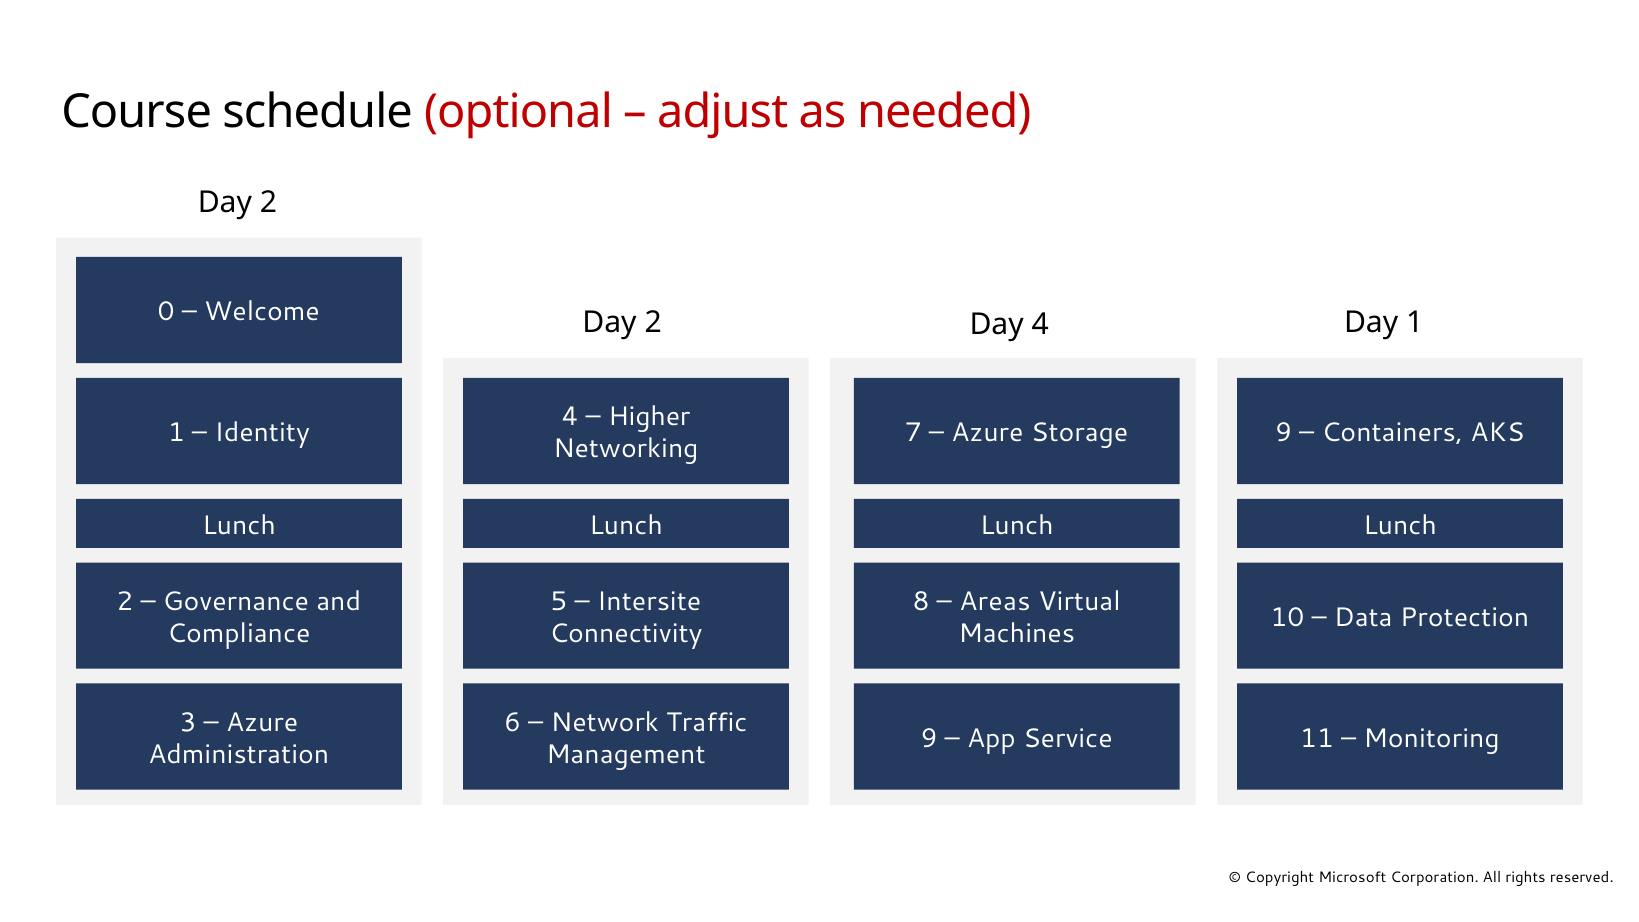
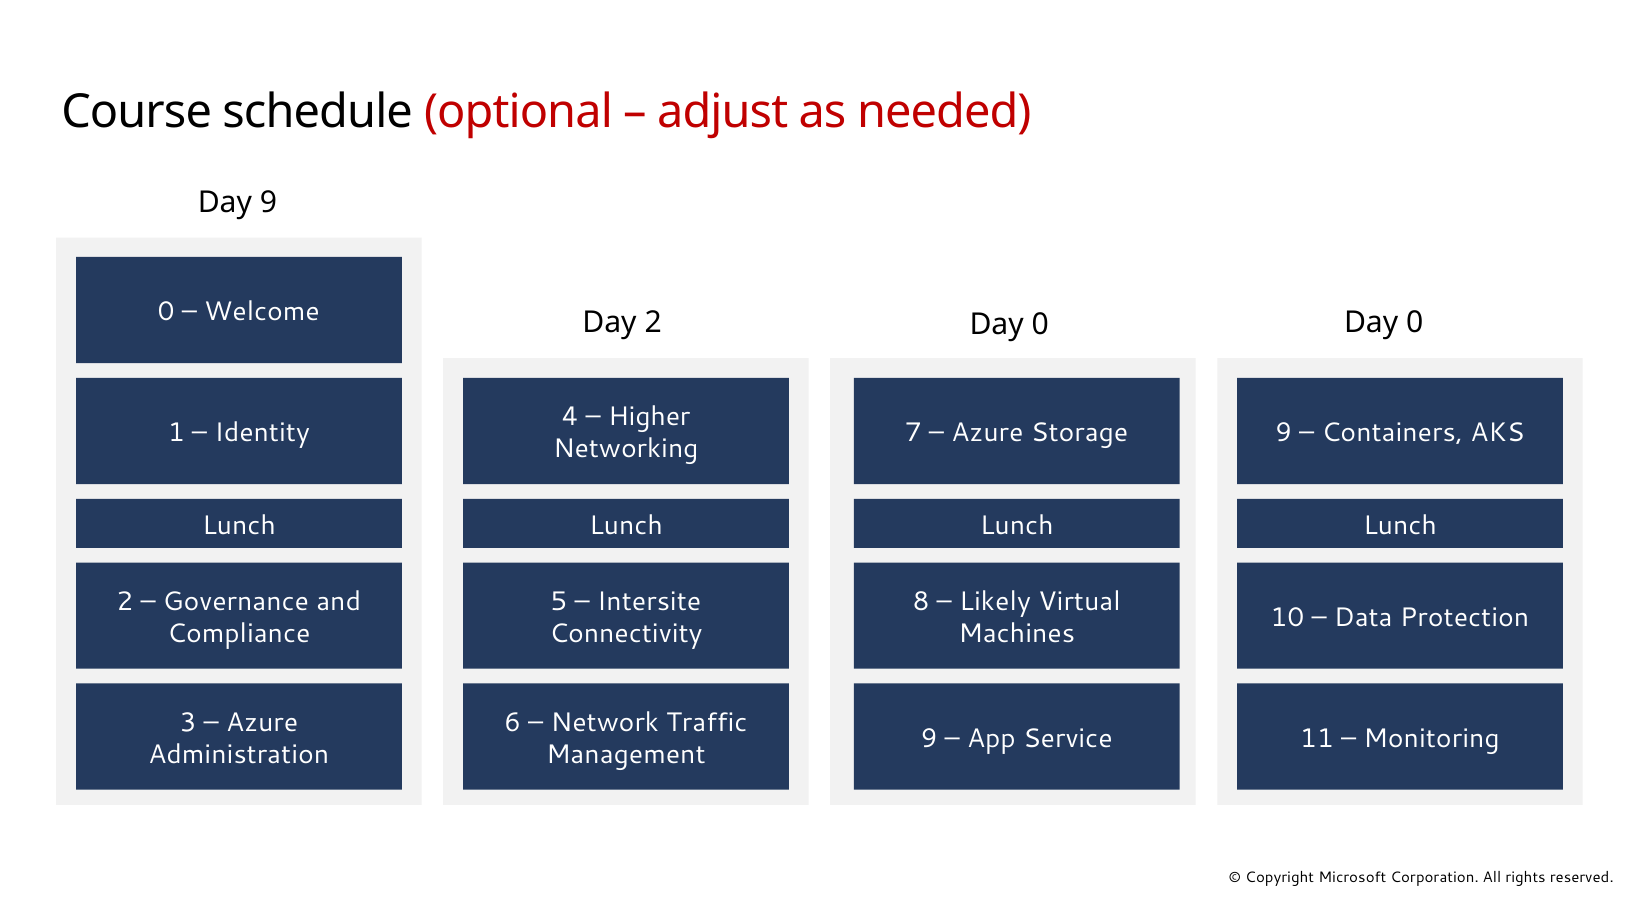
2 at (268, 202): 2 -> 9
1 at (1415, 323): 1 -> 0
4 at (1040, 324): 4 -> 0
Areas: Areas -> Likely
